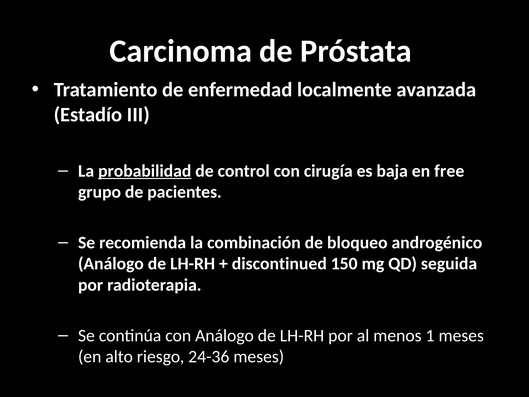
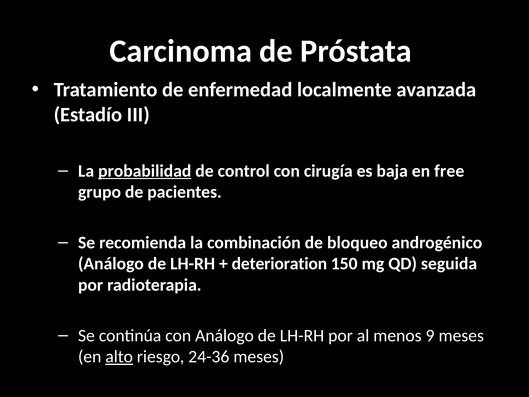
discontinued: discontinued -> deterioration
1: 1 -> 9
alto underline: none -> present
